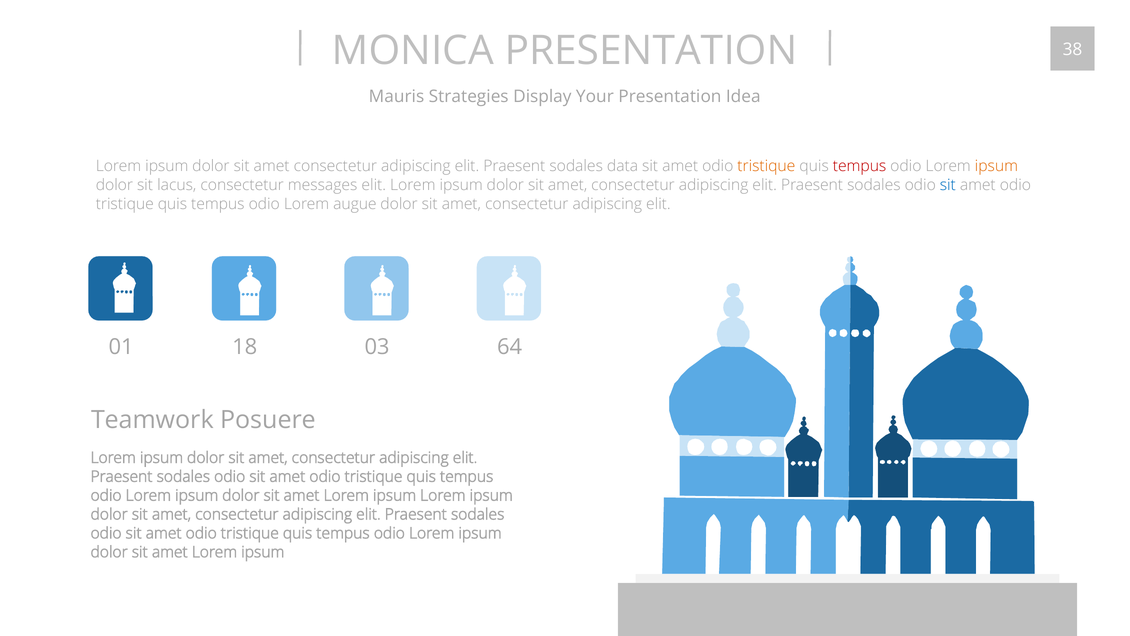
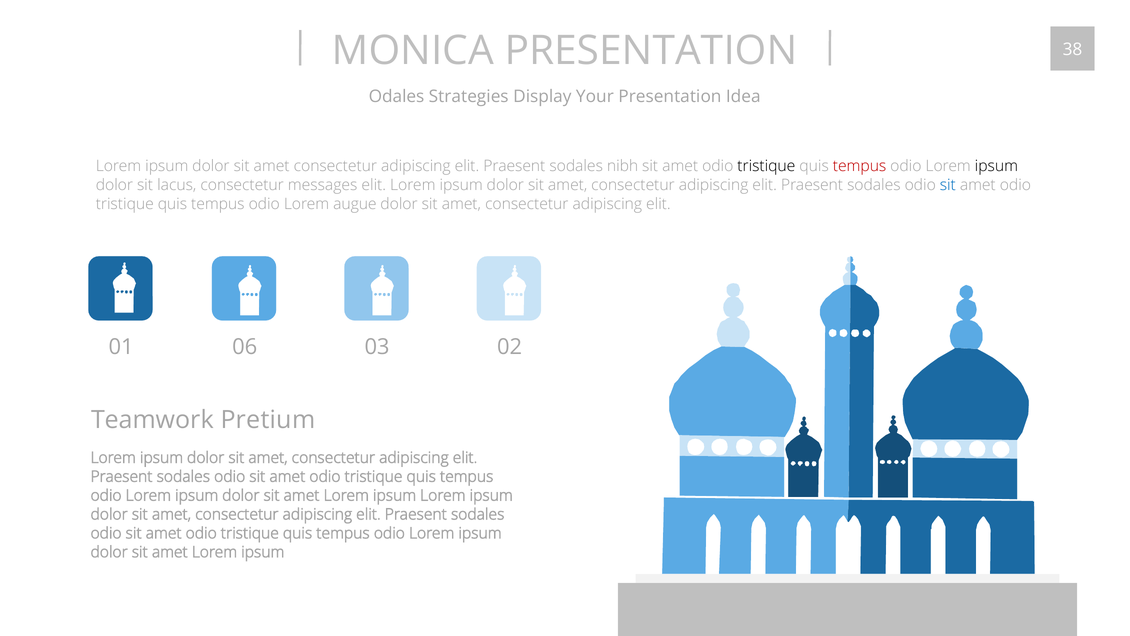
Mauris: Mauris -> Odales
data: data -> nibh
tristique at (766, 166) colour: orange -> black
ipsum at (996, 166) colour: orange -> black
18: 18 -> 06
64: 64 -> 02
Posuere: Posuere -> Pretium
